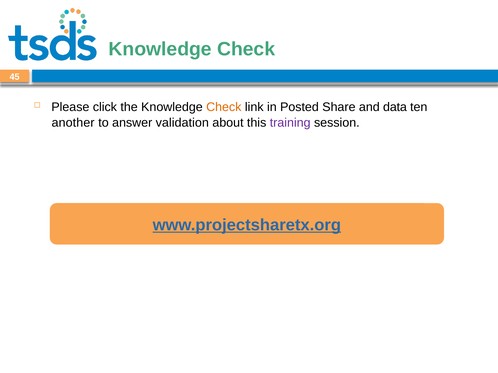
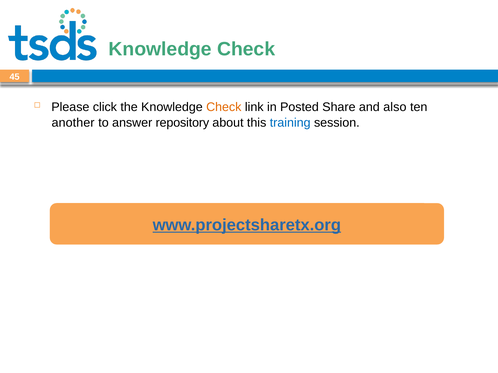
data: data -> also
validation: validation -> repository
training colour: purple -> blue
